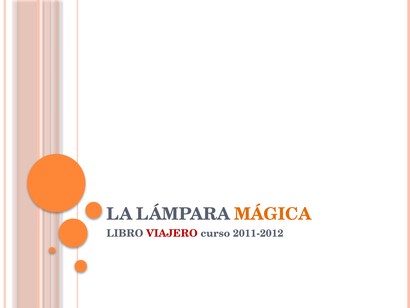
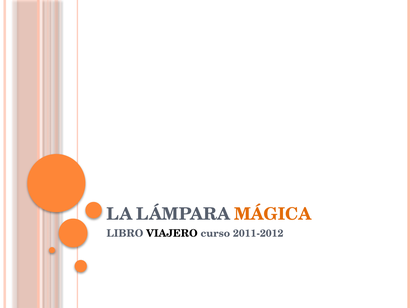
VIAJERO colour: red -> black
